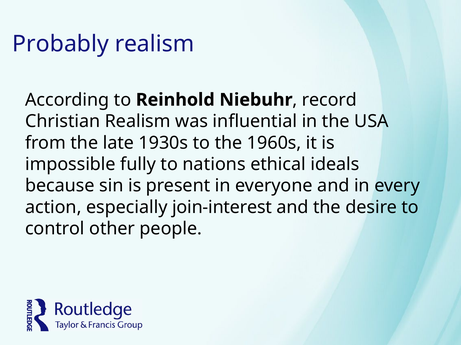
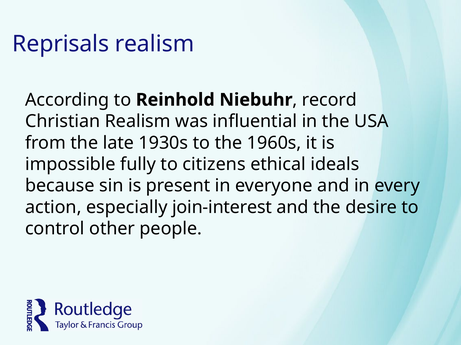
Probably: Probably -> Reprisals
nations: nations -> citizens
